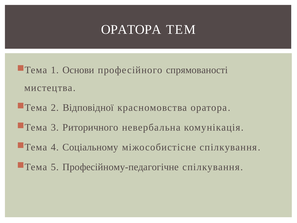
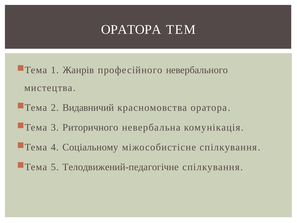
Основи: Основи -> Жанрів
спрямованості: спрямованості -> невербального
Відповідної: Відповідної -> Видавничий
Професійному-педагогічне: Професійному-педагогічне -> Телодвижений-педагогічне
